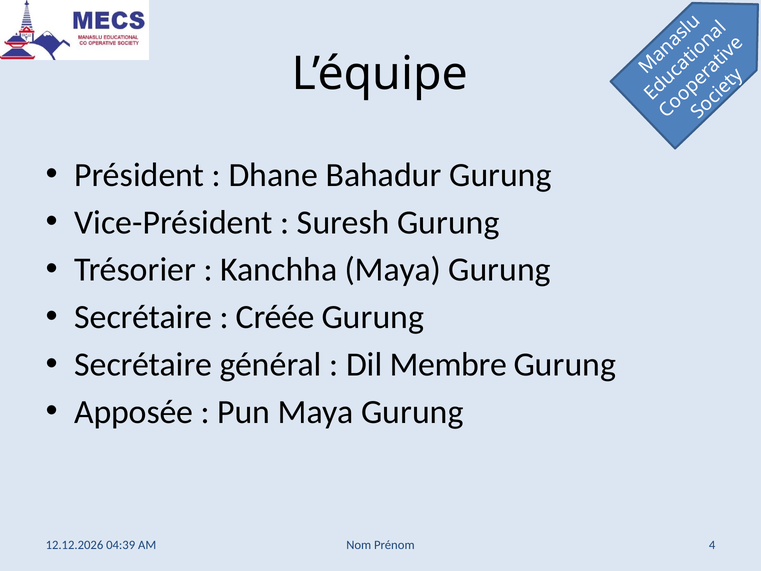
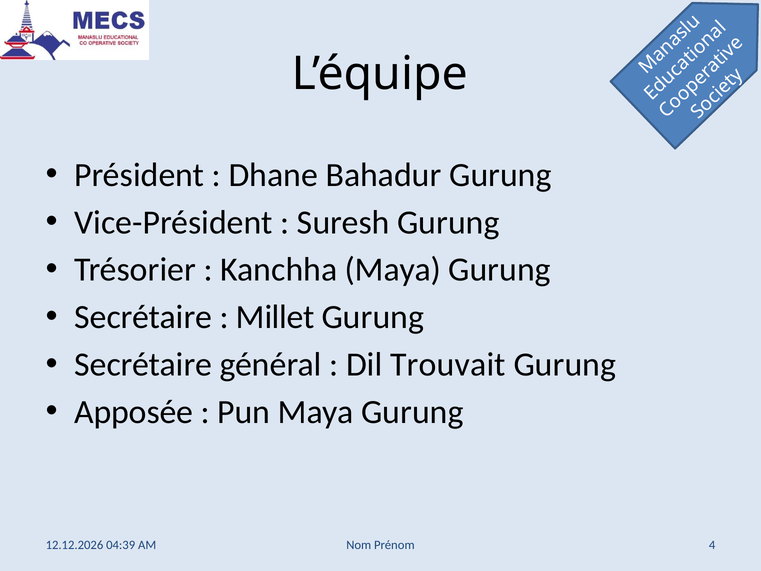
Créée: Créée -> Millet
Membre: Membre -> Trouvait
